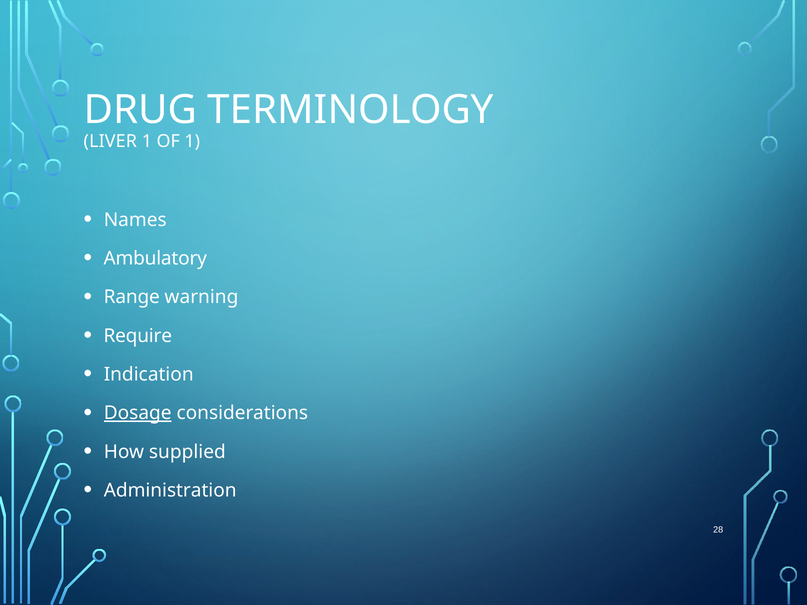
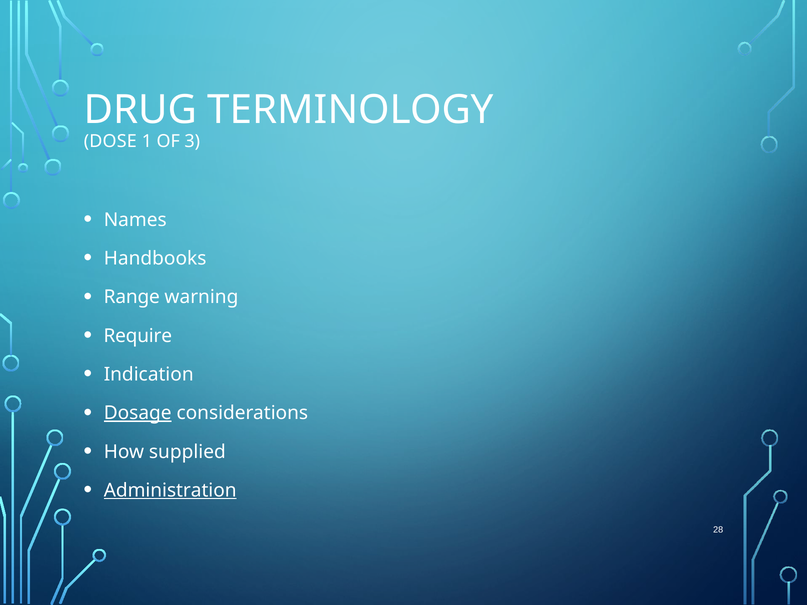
LIVER: LIVER -> DOSE
OF 1: 1 -> 3
Ambulatory: Ambulatory -> Handbooks
Administration underline: none -> present
